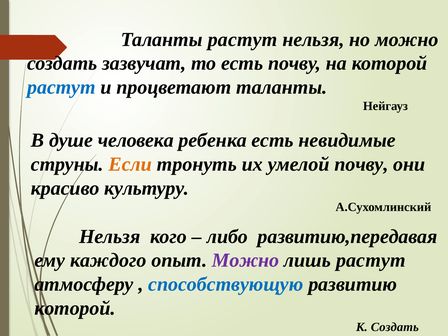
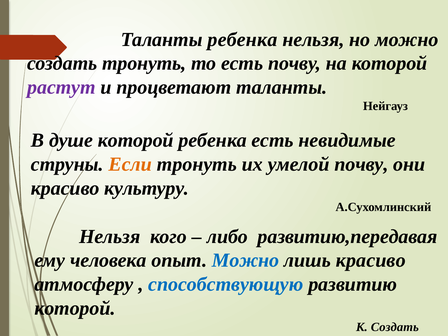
Таланты растут: растут -> ребенка
создать зазвучат: зазвучат -> тронуть
растут at (61, 87) colour: blue -> purple
душе человека: человека -> которой
каждого: каждого -> человека
Можно at (246, 260) colour: purple -> blue
лишь растут: растут -> красиво
